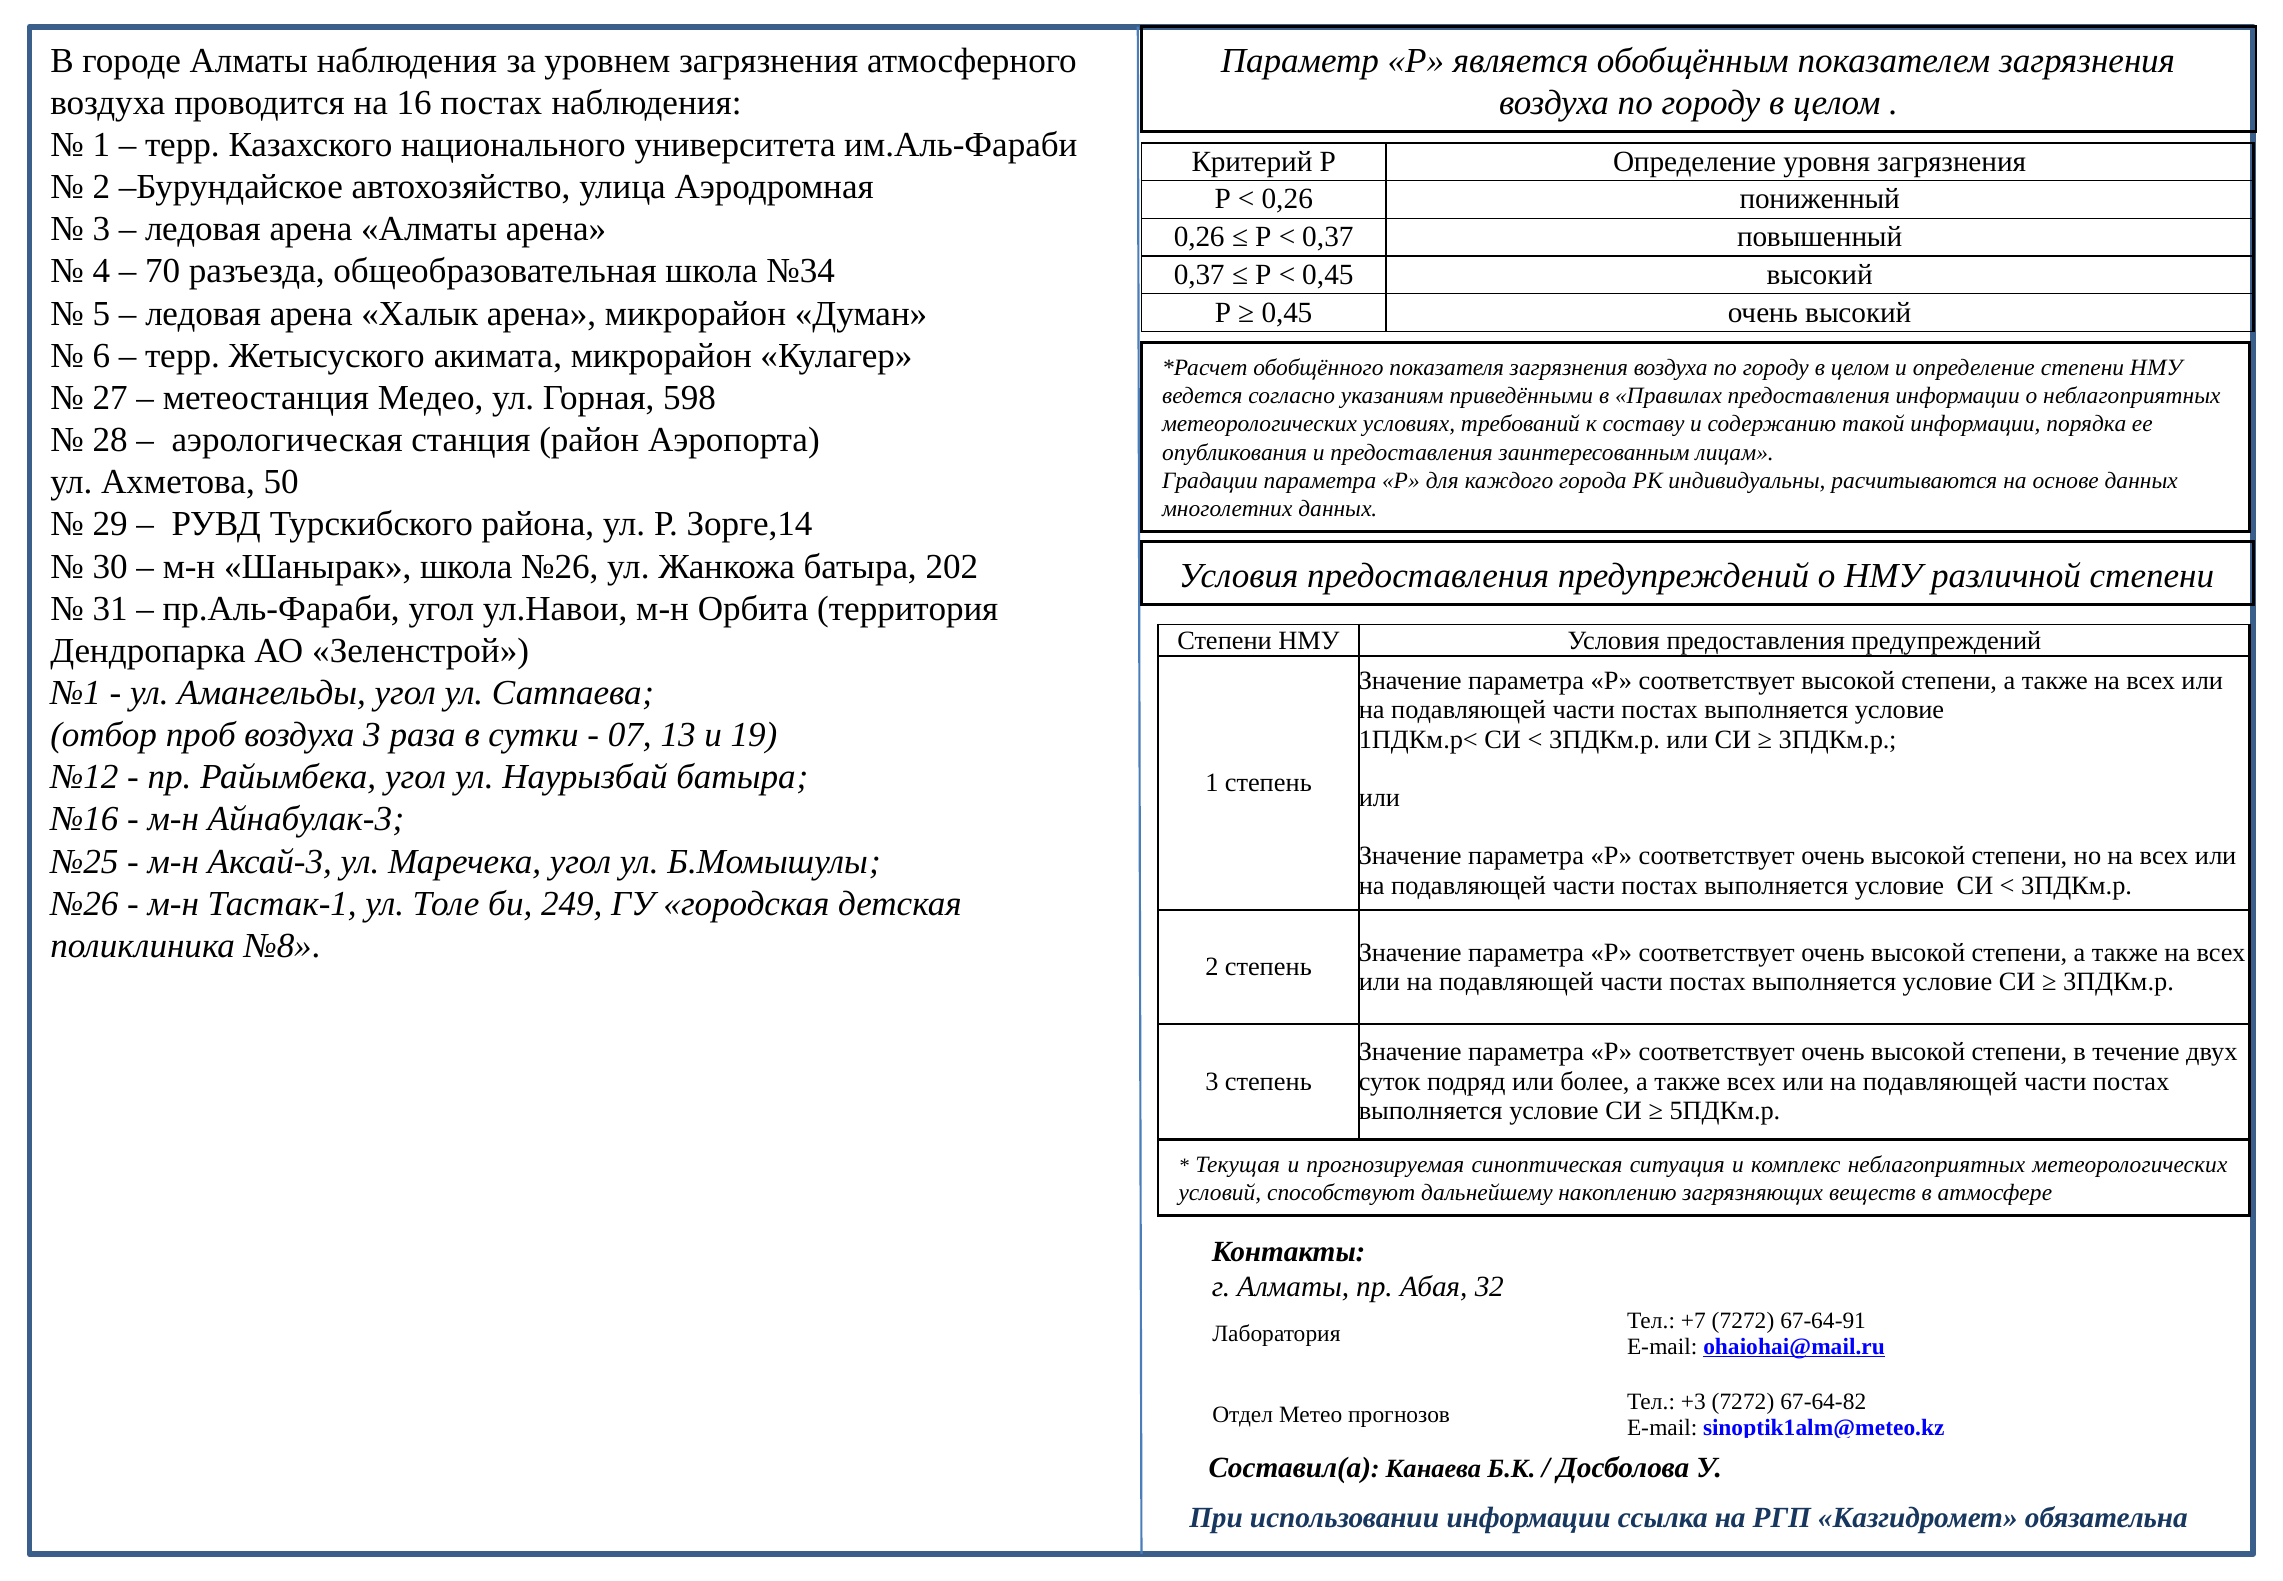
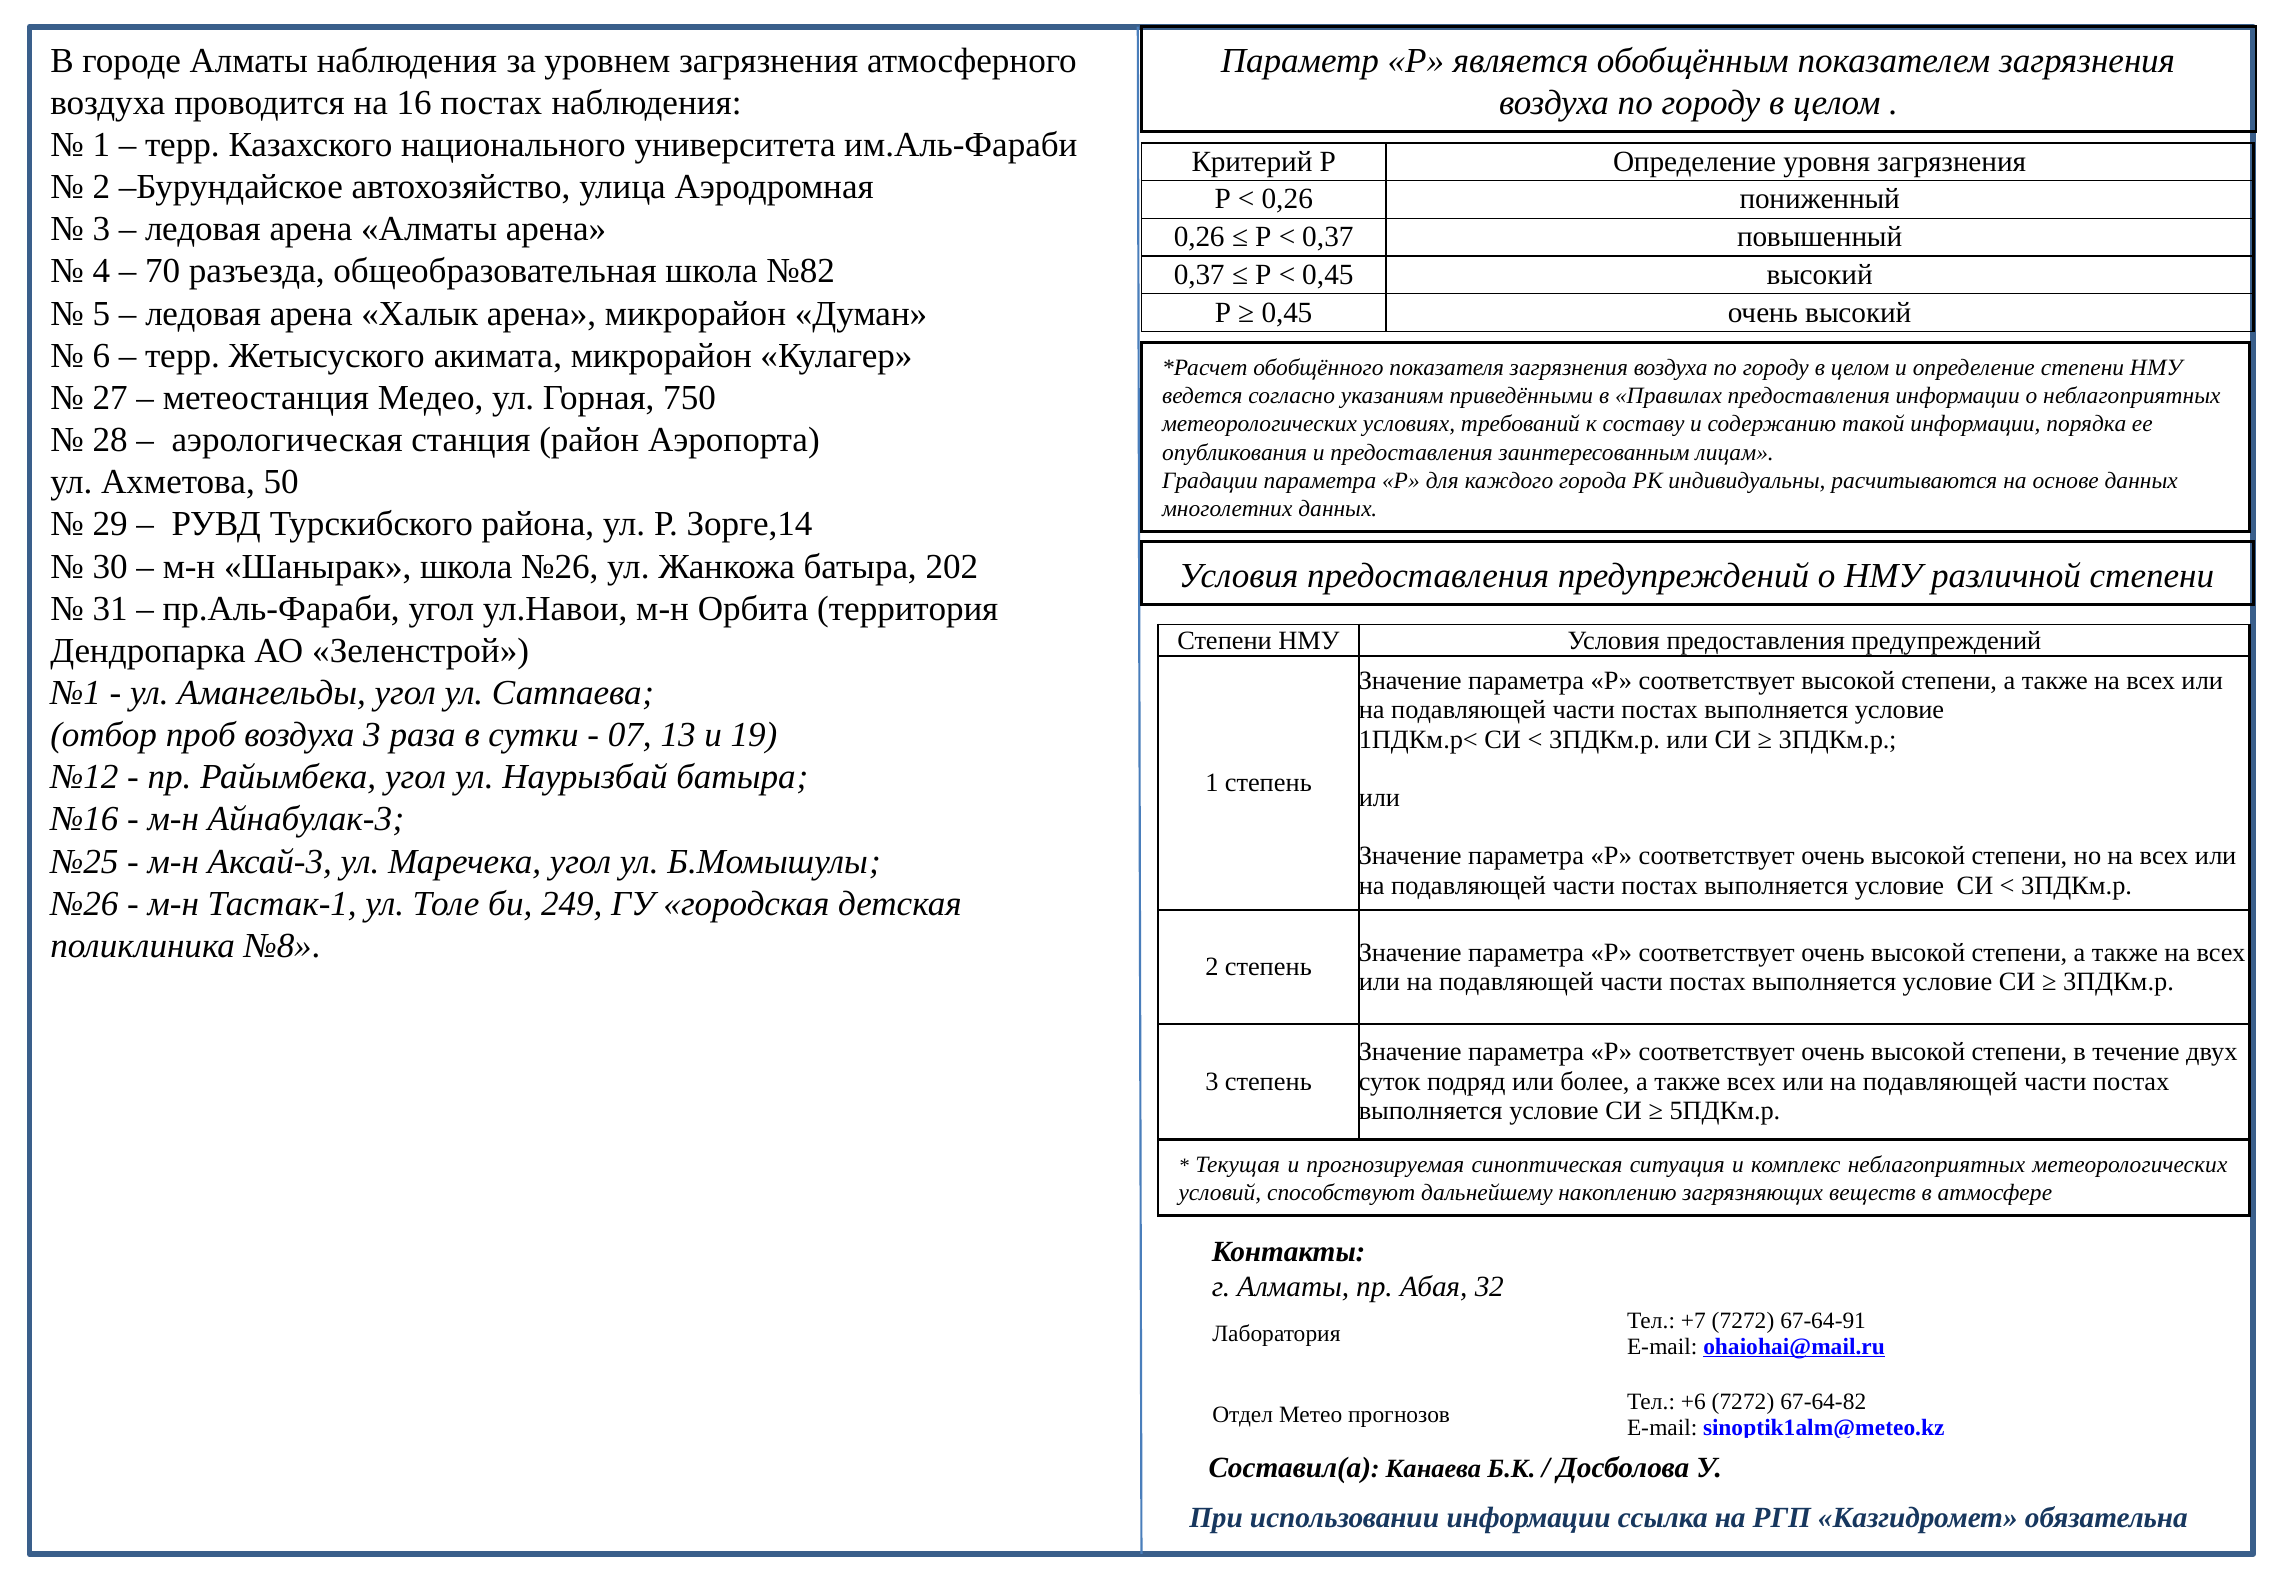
№34: №34 -> №82
598: 598 -> 750
+3: +3 -> +6
